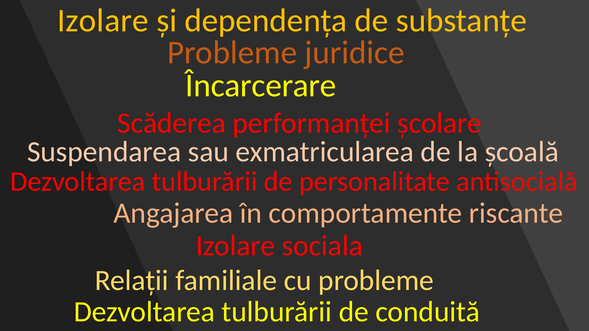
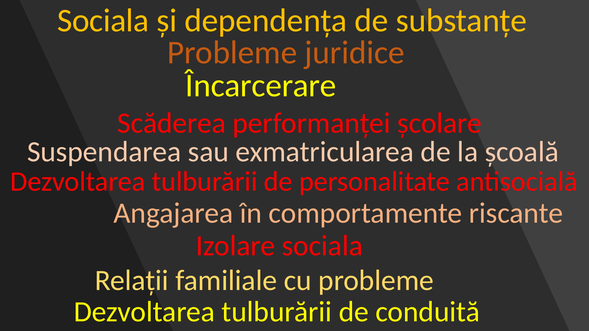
Izolare at (103, 21): Izolare -> Sociala
